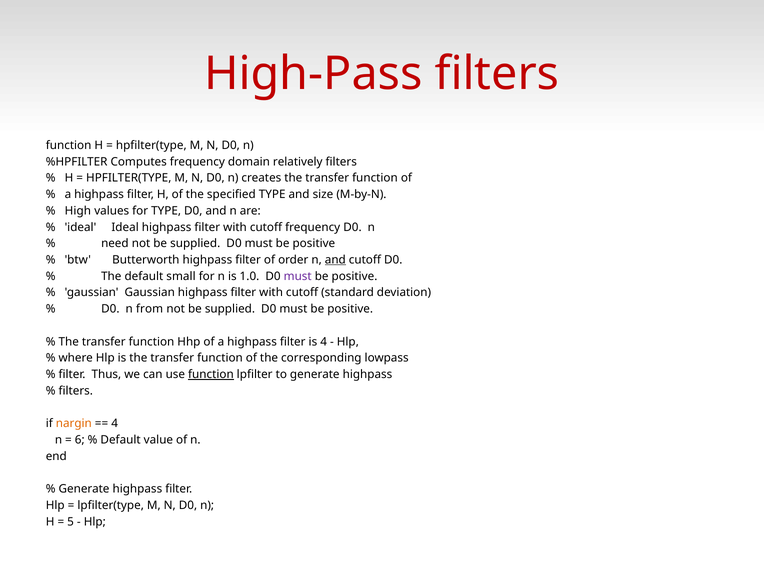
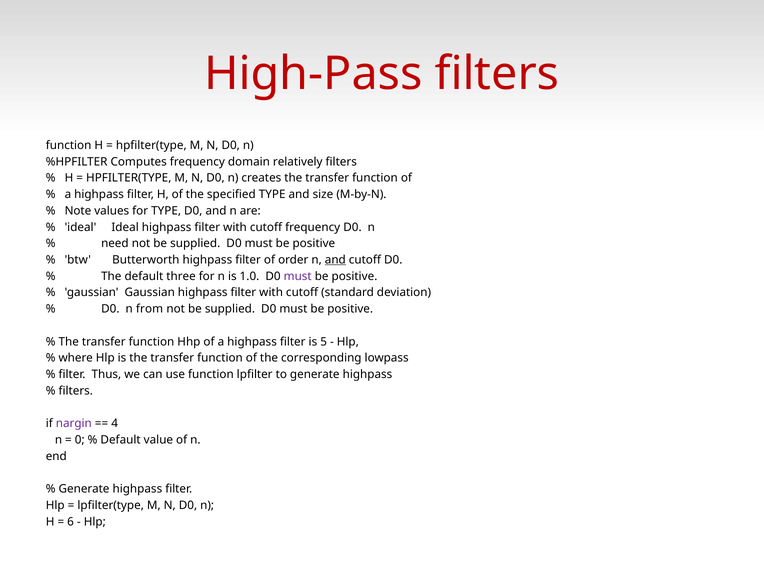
High: High -> Note
small: small -> three
is 4: 4 -> 5
function at (211, 374) underline: present -> none
nargin colour: orange -> purple
6: 6 -> 0
5: 5 -> 6
